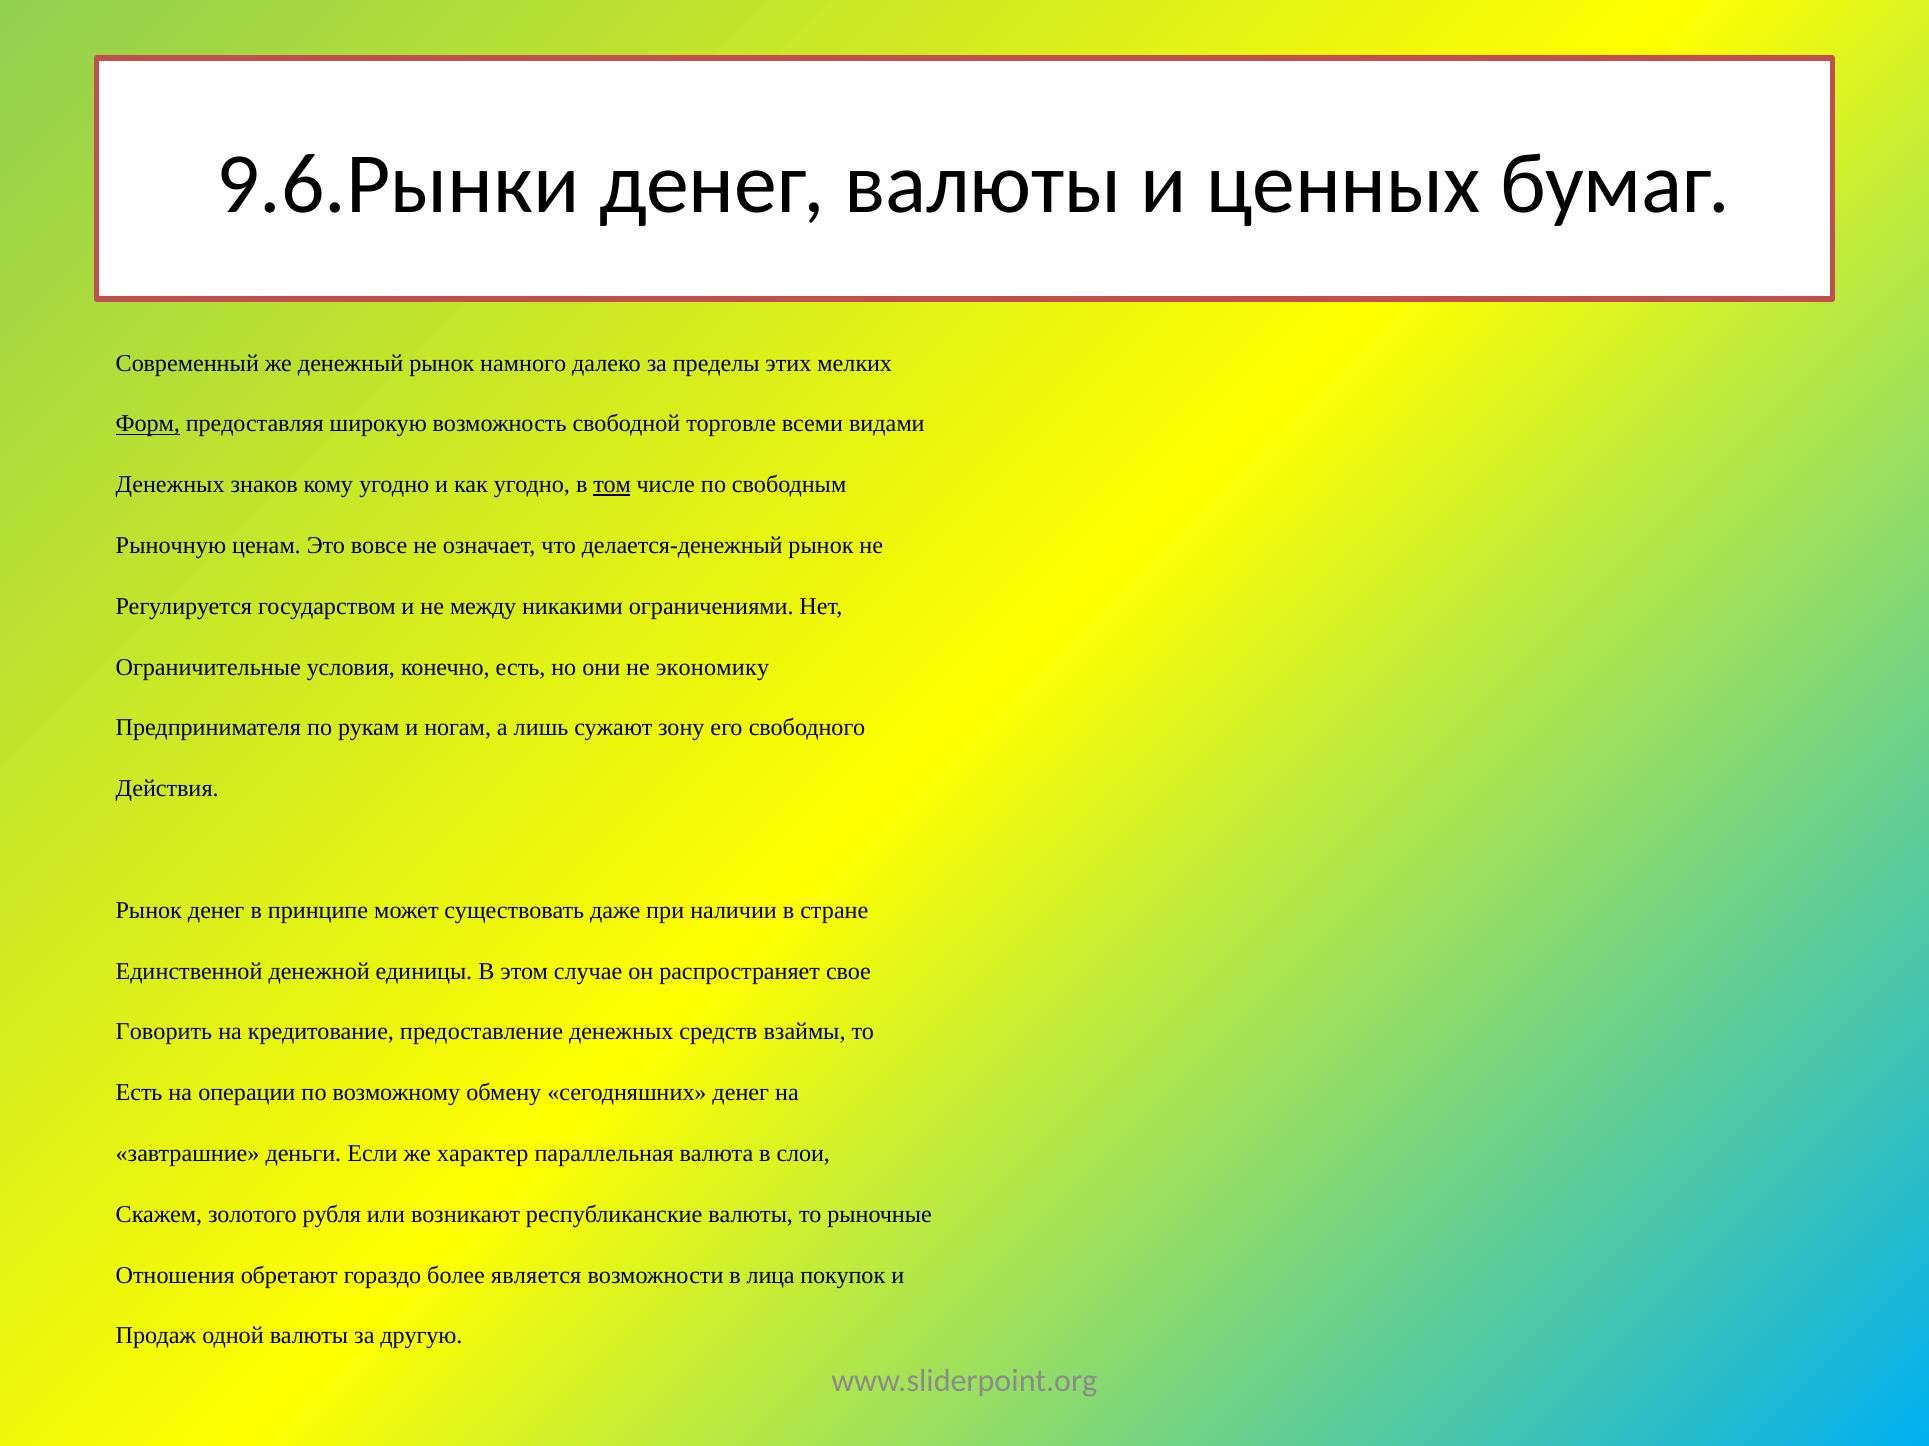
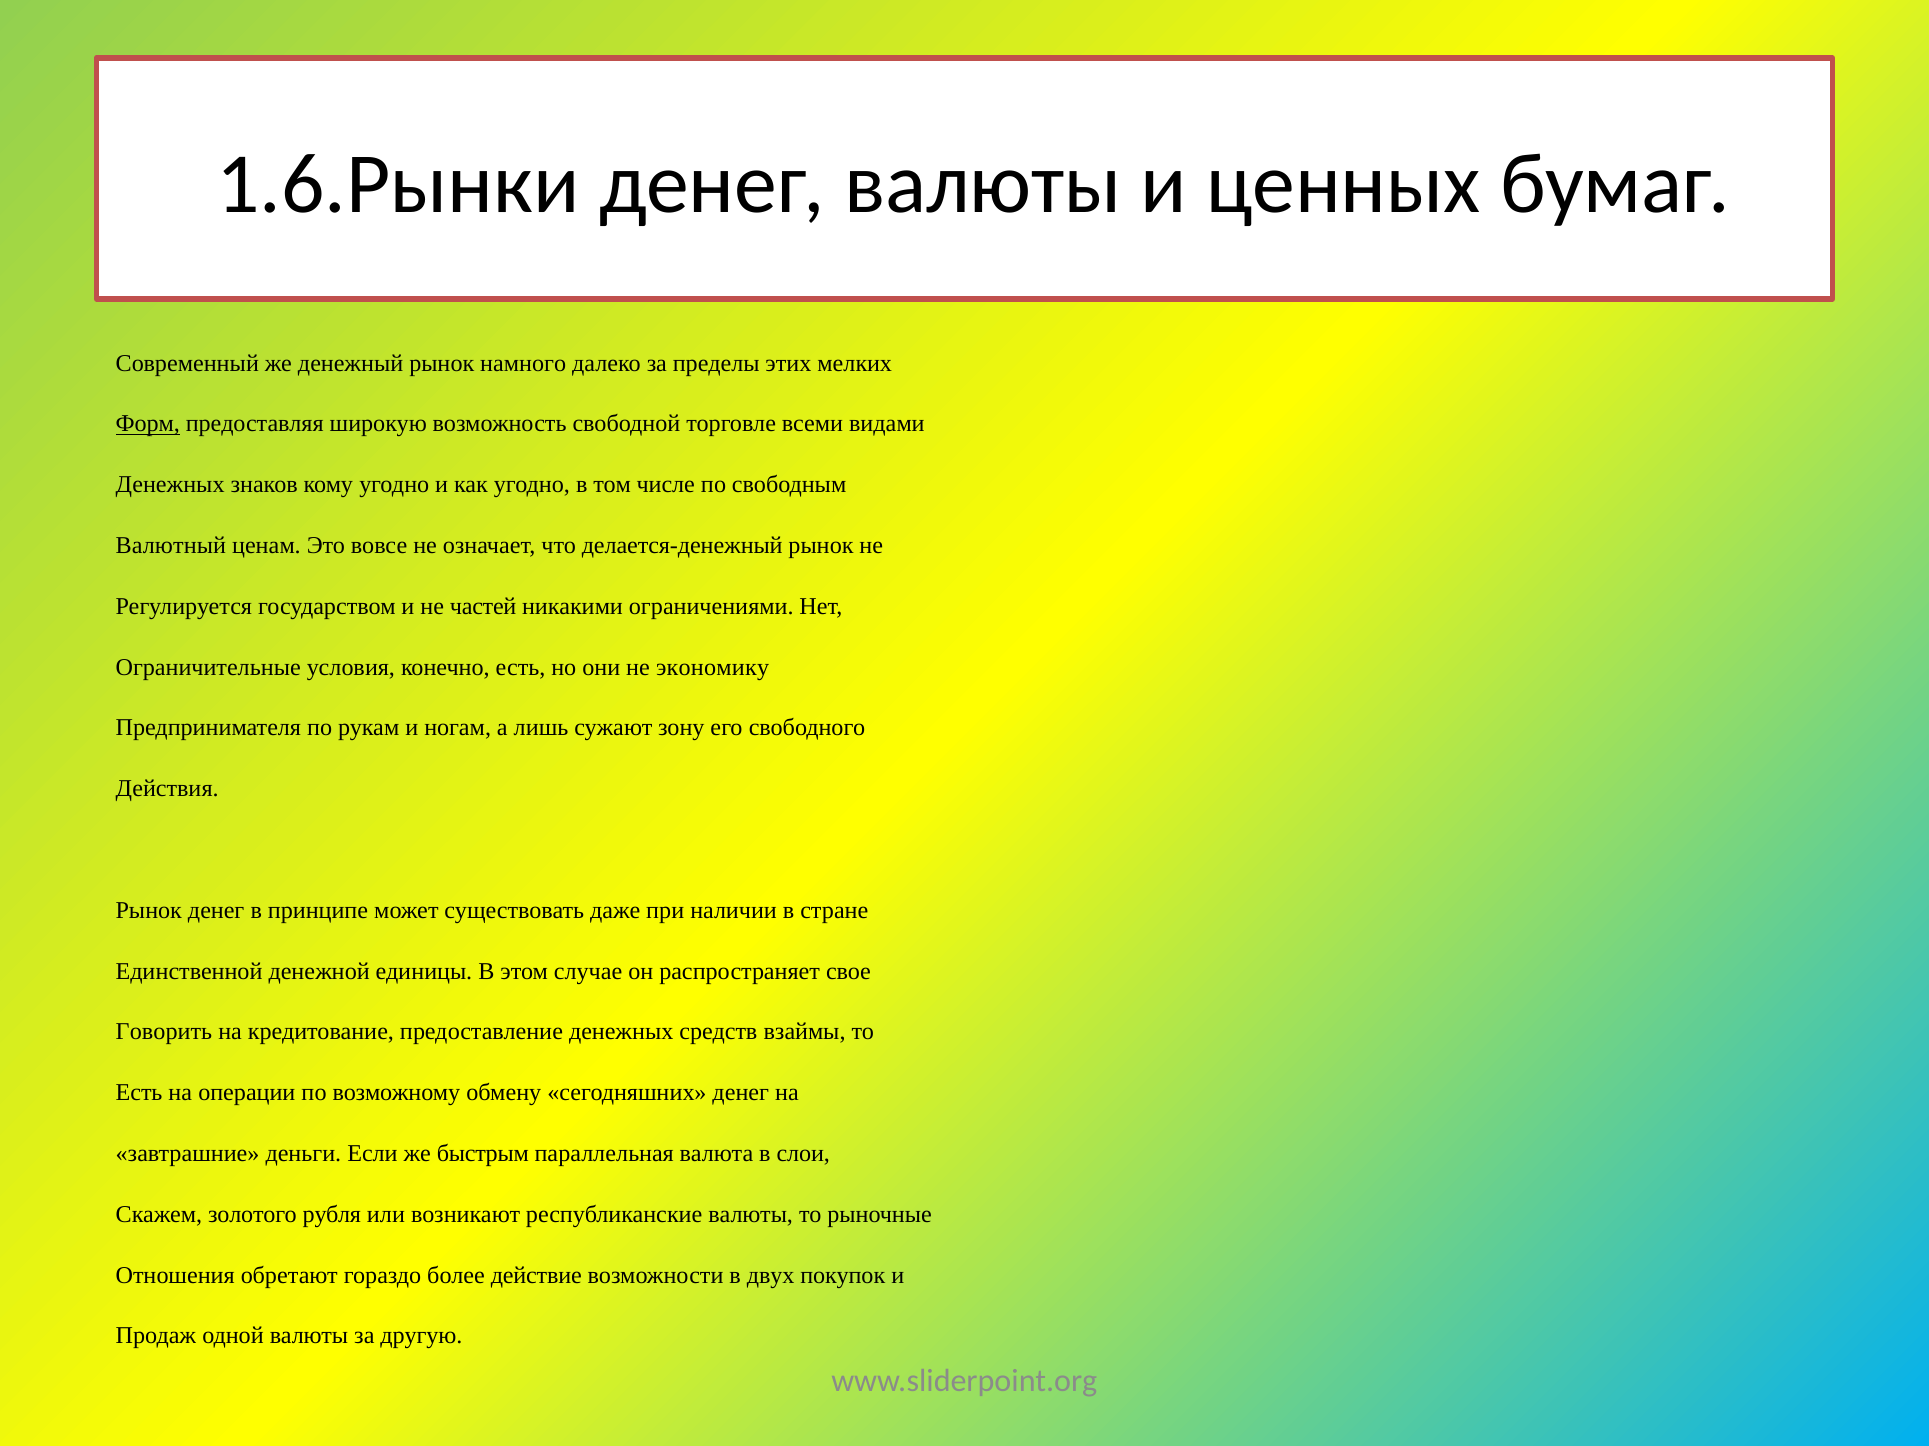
9.6.Рынки: 9.6.Рынки -> 1.6.Рынки
том underline: present -> none
Рыночную: Рыночную -> Валютный
между: между -> частей
характер: характер -> быстрым
является: является -> действие
лица: лица -> двух
